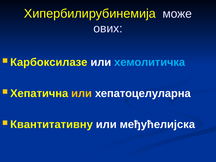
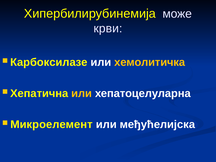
ових: ових -> крви
хемолитичка colour: light blue -> yellow
Квантитативну: Квантитативну -> Микроелемент
